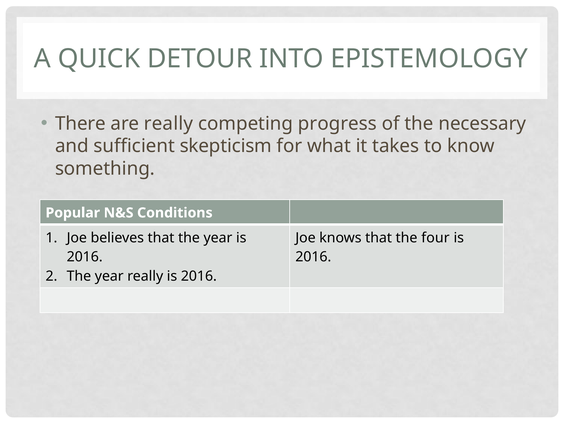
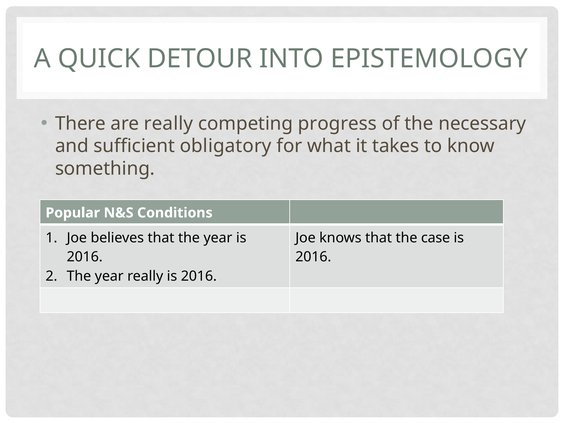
skepticism: skepticism -> obligatory
four: four -> case
